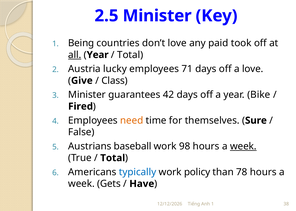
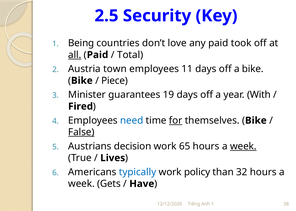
2.5 Minister: Minister -> Security
Year at (98, 55): Year -> Paid
lucky: lucky -> town
71: 71 -> 11
a love: love -> bike
Give at (82, 81): Give -> Bike
Class: Class -> Piece
42: 42 -> 19
Bike: Bike -> With
need colour: orange -> blue
for underline: none -> present
Sure at (256, 121): Sure -> Bike
False underline: none -> present
baseball: baseball -> decision
98: 98 -> 65
Total at (113, 158): Total -> Lives
78: 78 -> 32
